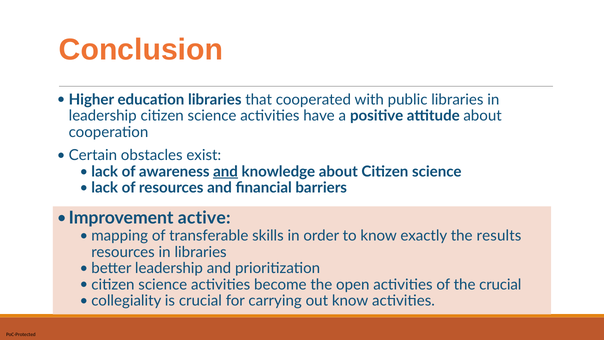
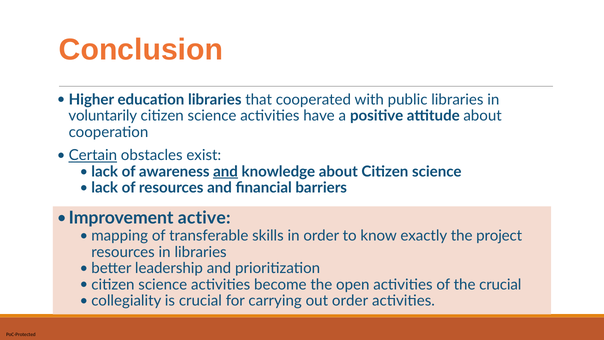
leadership at (103, 116): leadership -> voluntarily
Certain underline: none -> present
results: results -> project
out know: know -> order
